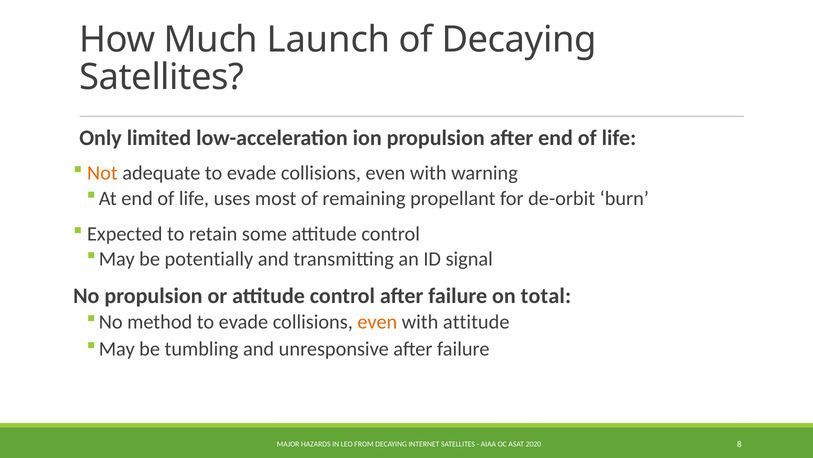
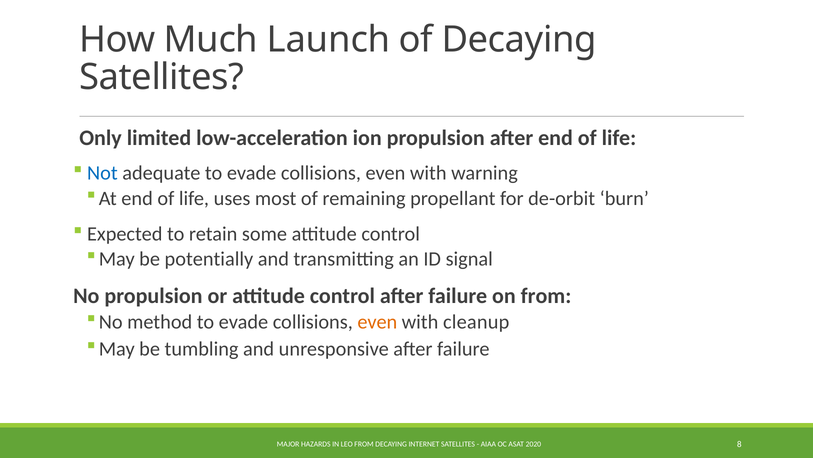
Not colour: orange -> blue
on total: total -> from
with attitude: attitude -> cleanup
